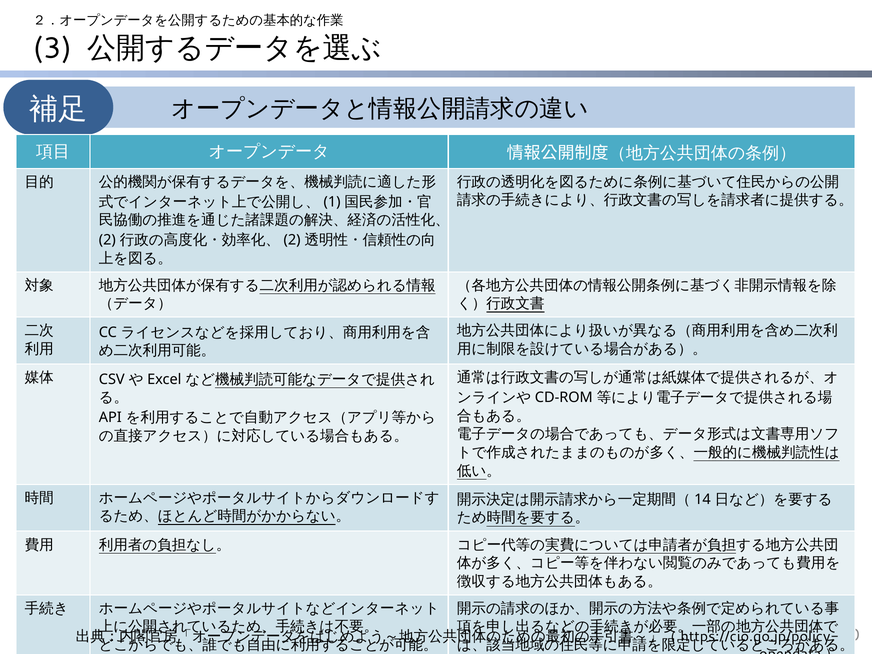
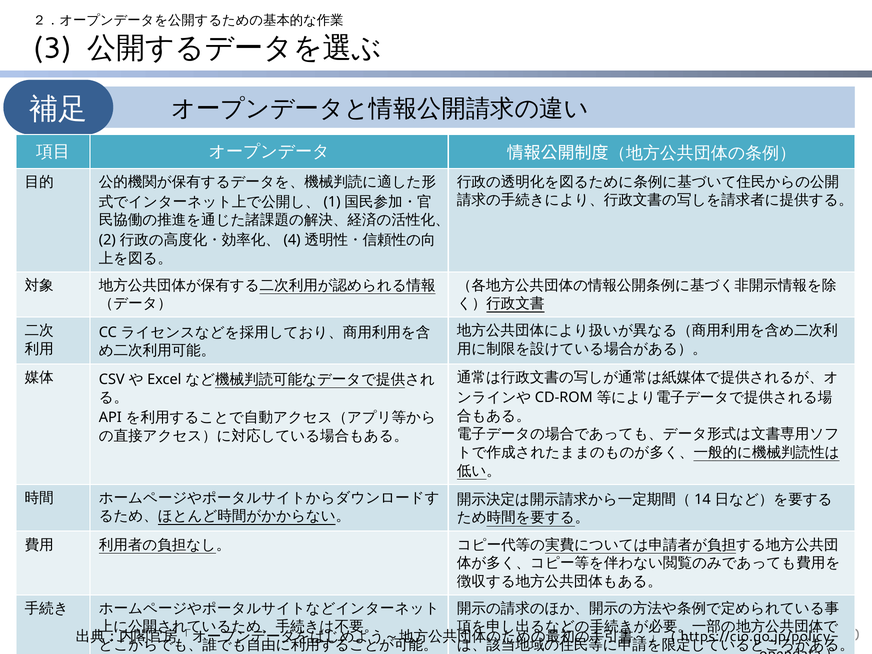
2 at (292, 240): 2 -> 4
